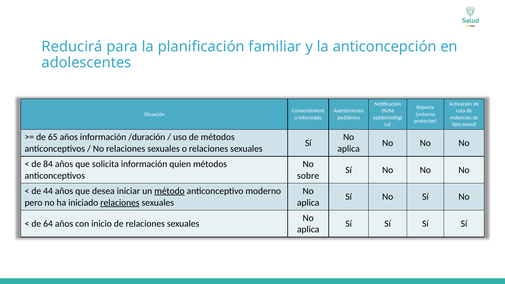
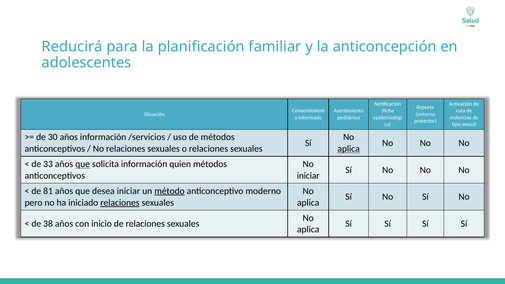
65: 65 -> 30
/duración: /duración -> /servicios
aplica at (349, 149) underline: none -> present
84: 84 -> 33
que at (83, 164) underline: none -> present
sobre at (308, 176): sobre -> iniciar
44: 44 -> 81
64: 64 -> 38
